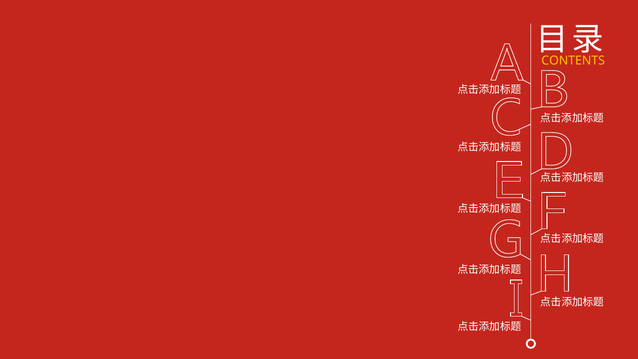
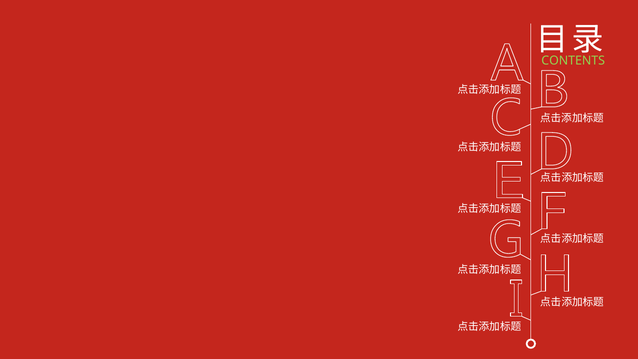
CONTENTS colour: yellow -> light green
